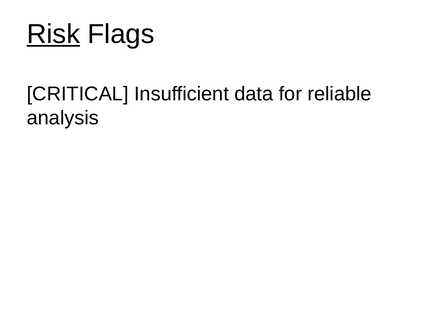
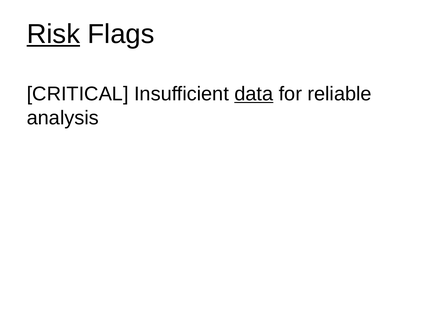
data underline: none -> present
